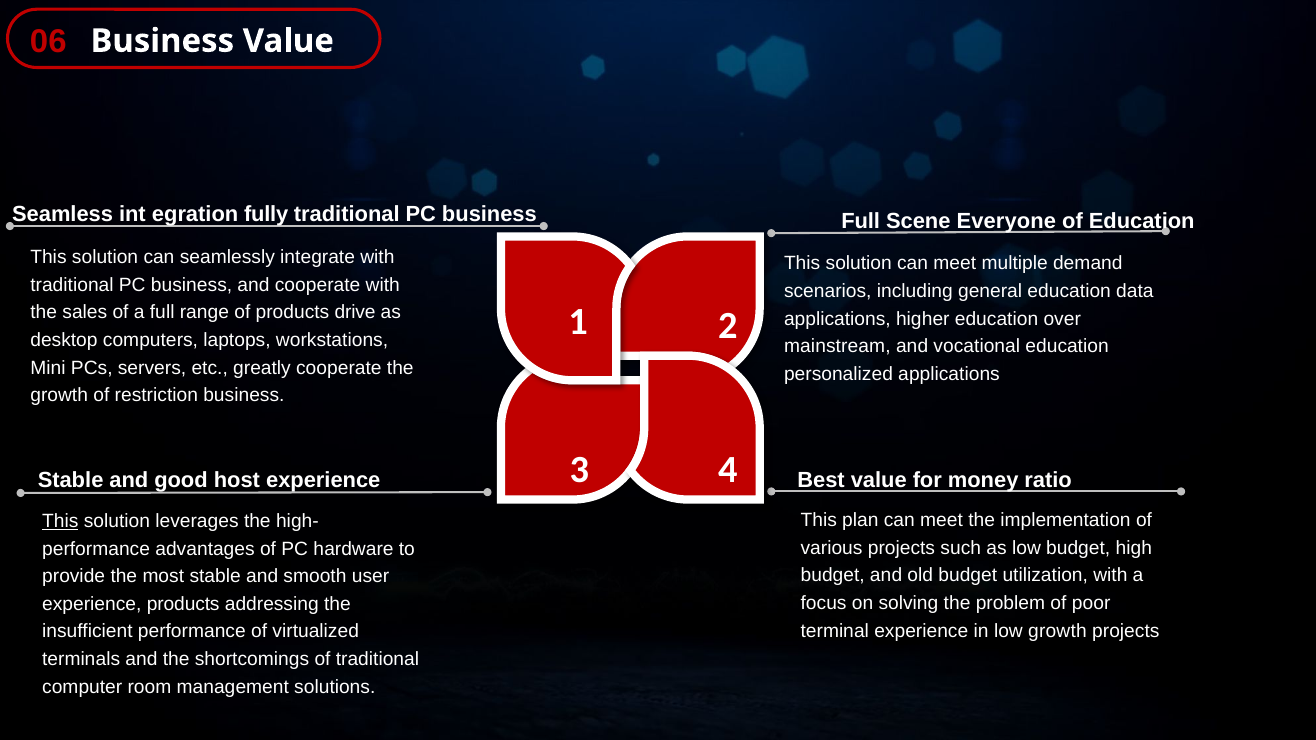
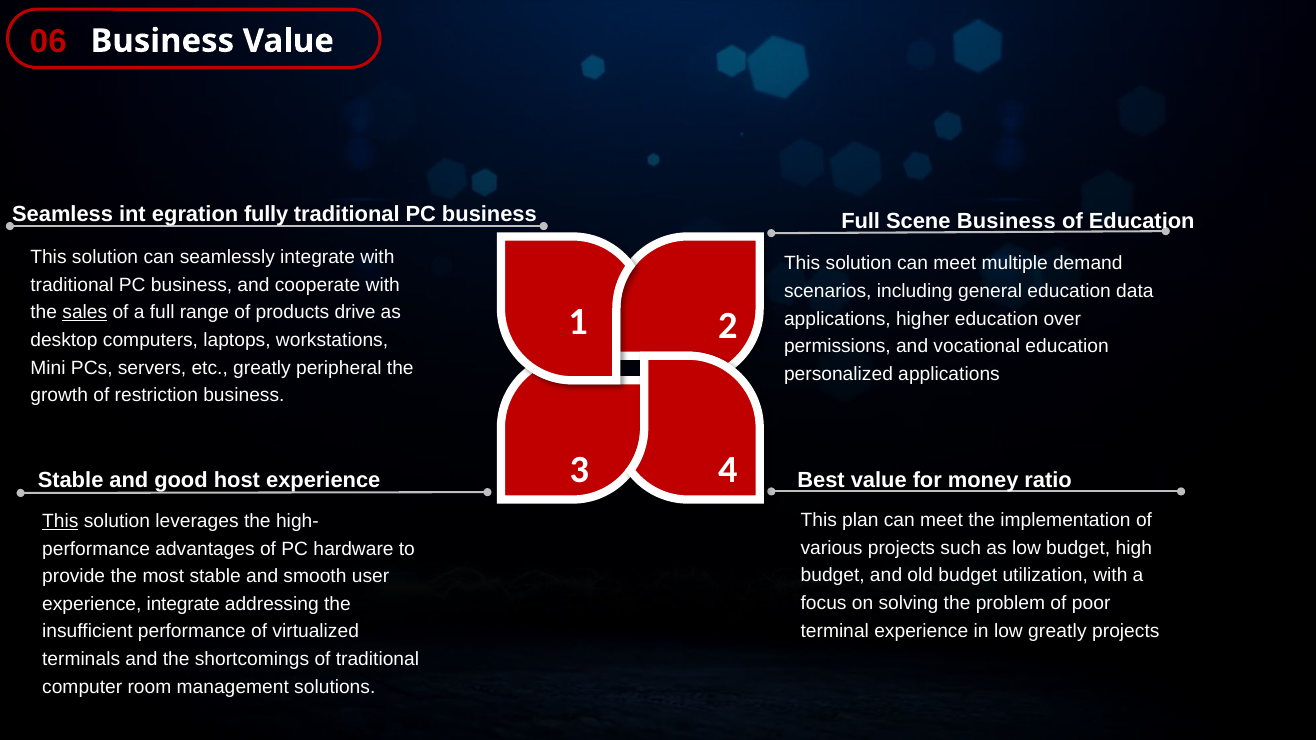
Scene Everyone: Everyone -> Business
sales underline: none -> present
mainstream: mainstream -> permissions
greatly cooperate: cooperate -> peripheral
experience products: products -> integrate
low growth: growth -> greatly
